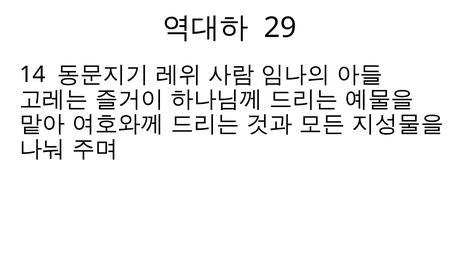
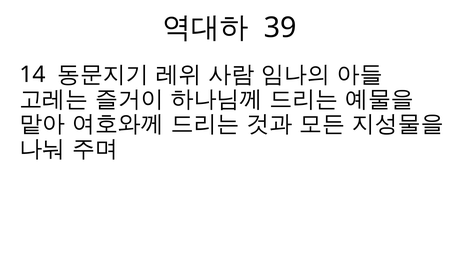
29: 29 -> 39
